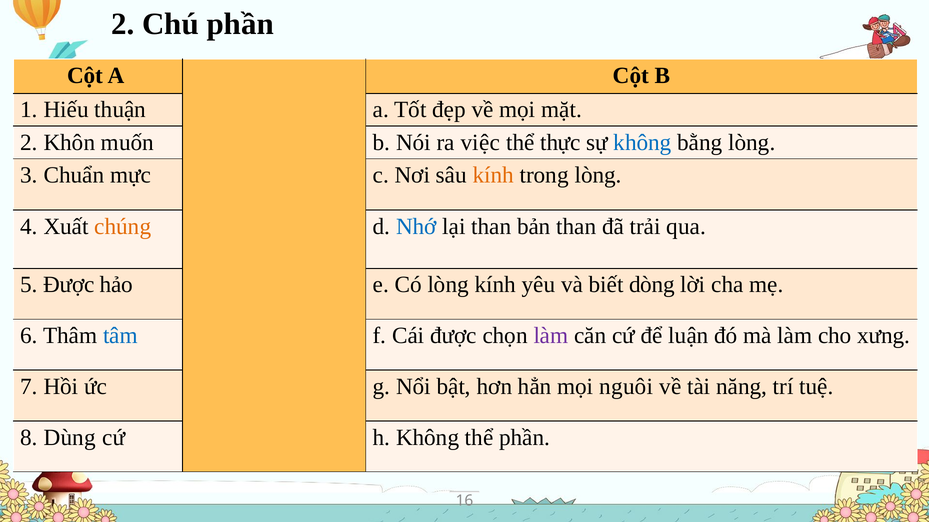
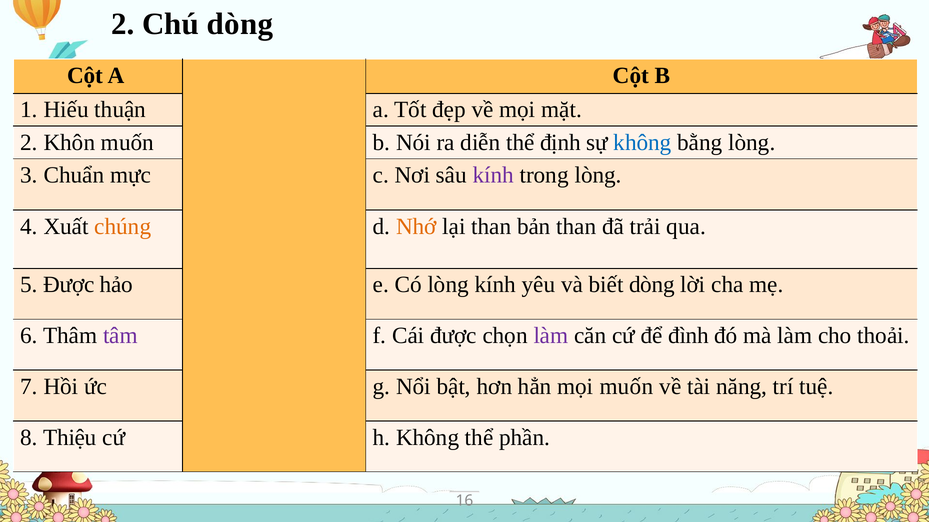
Chú phần: phần -> dòng
việc: việc -> diễn
thực: thực -> định
kính at (493, 175) colour: orange -> purple
Nhớ colour: blue -> orange
tâm colour: blue -> purple
luận: luận -> đình
xưng: xưng -> thoải
mọi nguôi: nguôi -> muốn
Dùng: Dùng -> Thiệu
